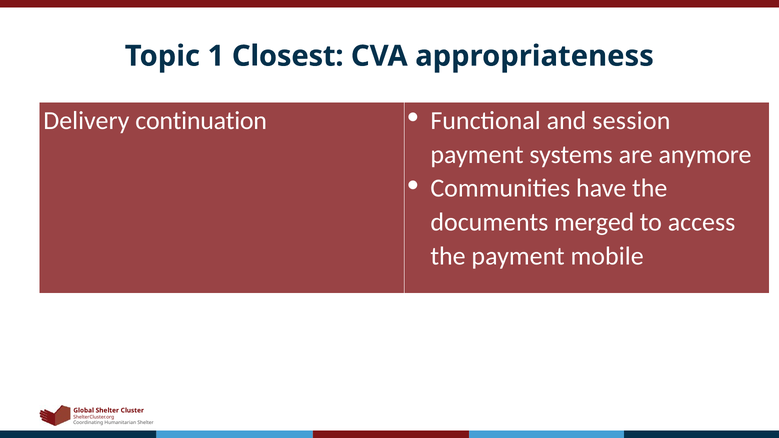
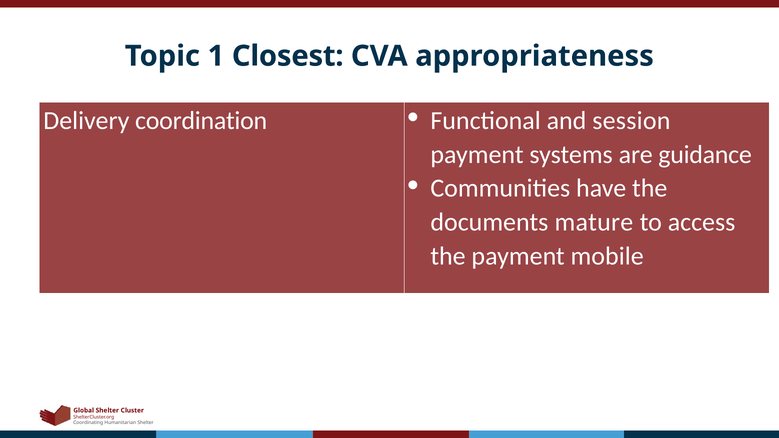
continuation: continuation -> coordination
anymore: anymore -> guidance
merged: merged -> mature
